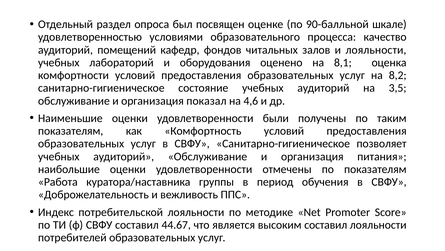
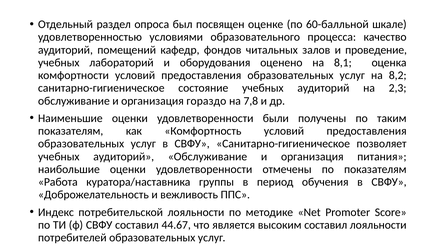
90-балльной: 90-балльной -> 60-балльной
и лояльности: лояльности -> проведение
3,5: 3,5 -> 2,3
показал: показал -> гораздо
4,6: 4,6 -> 7,8
